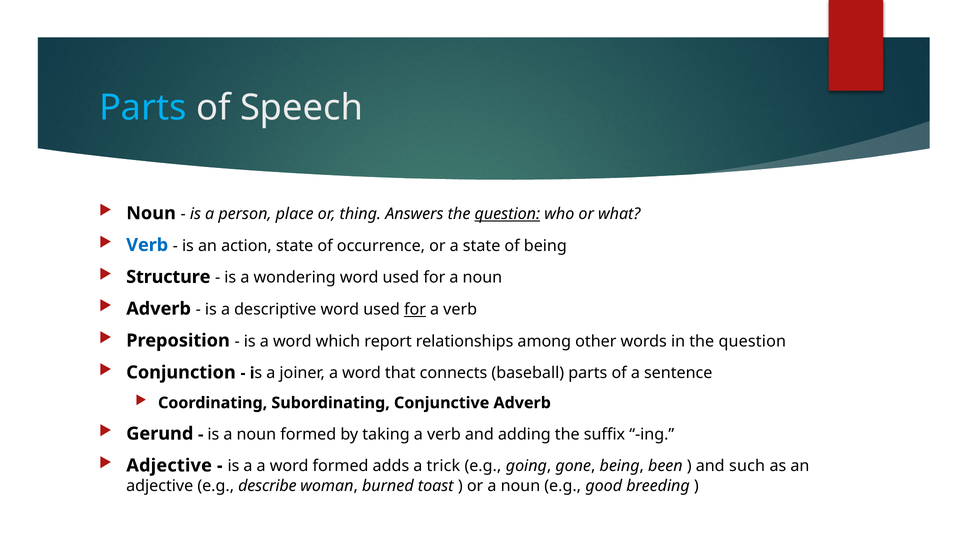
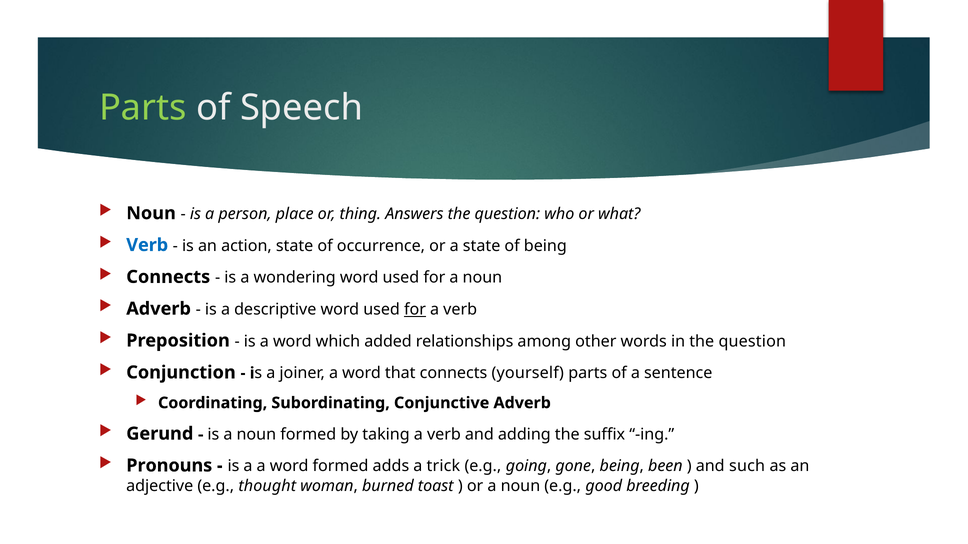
Parts at (143, 108) colour: light blue -> light green
question at (507, 214) underline: present -> none
Structure at (168, 277): Structure -> Connects
report: report -> added
baseball: baseball -> yourself
Adjective at (169, 466): Adjective -> Pronouns
describe: describe -> thought
